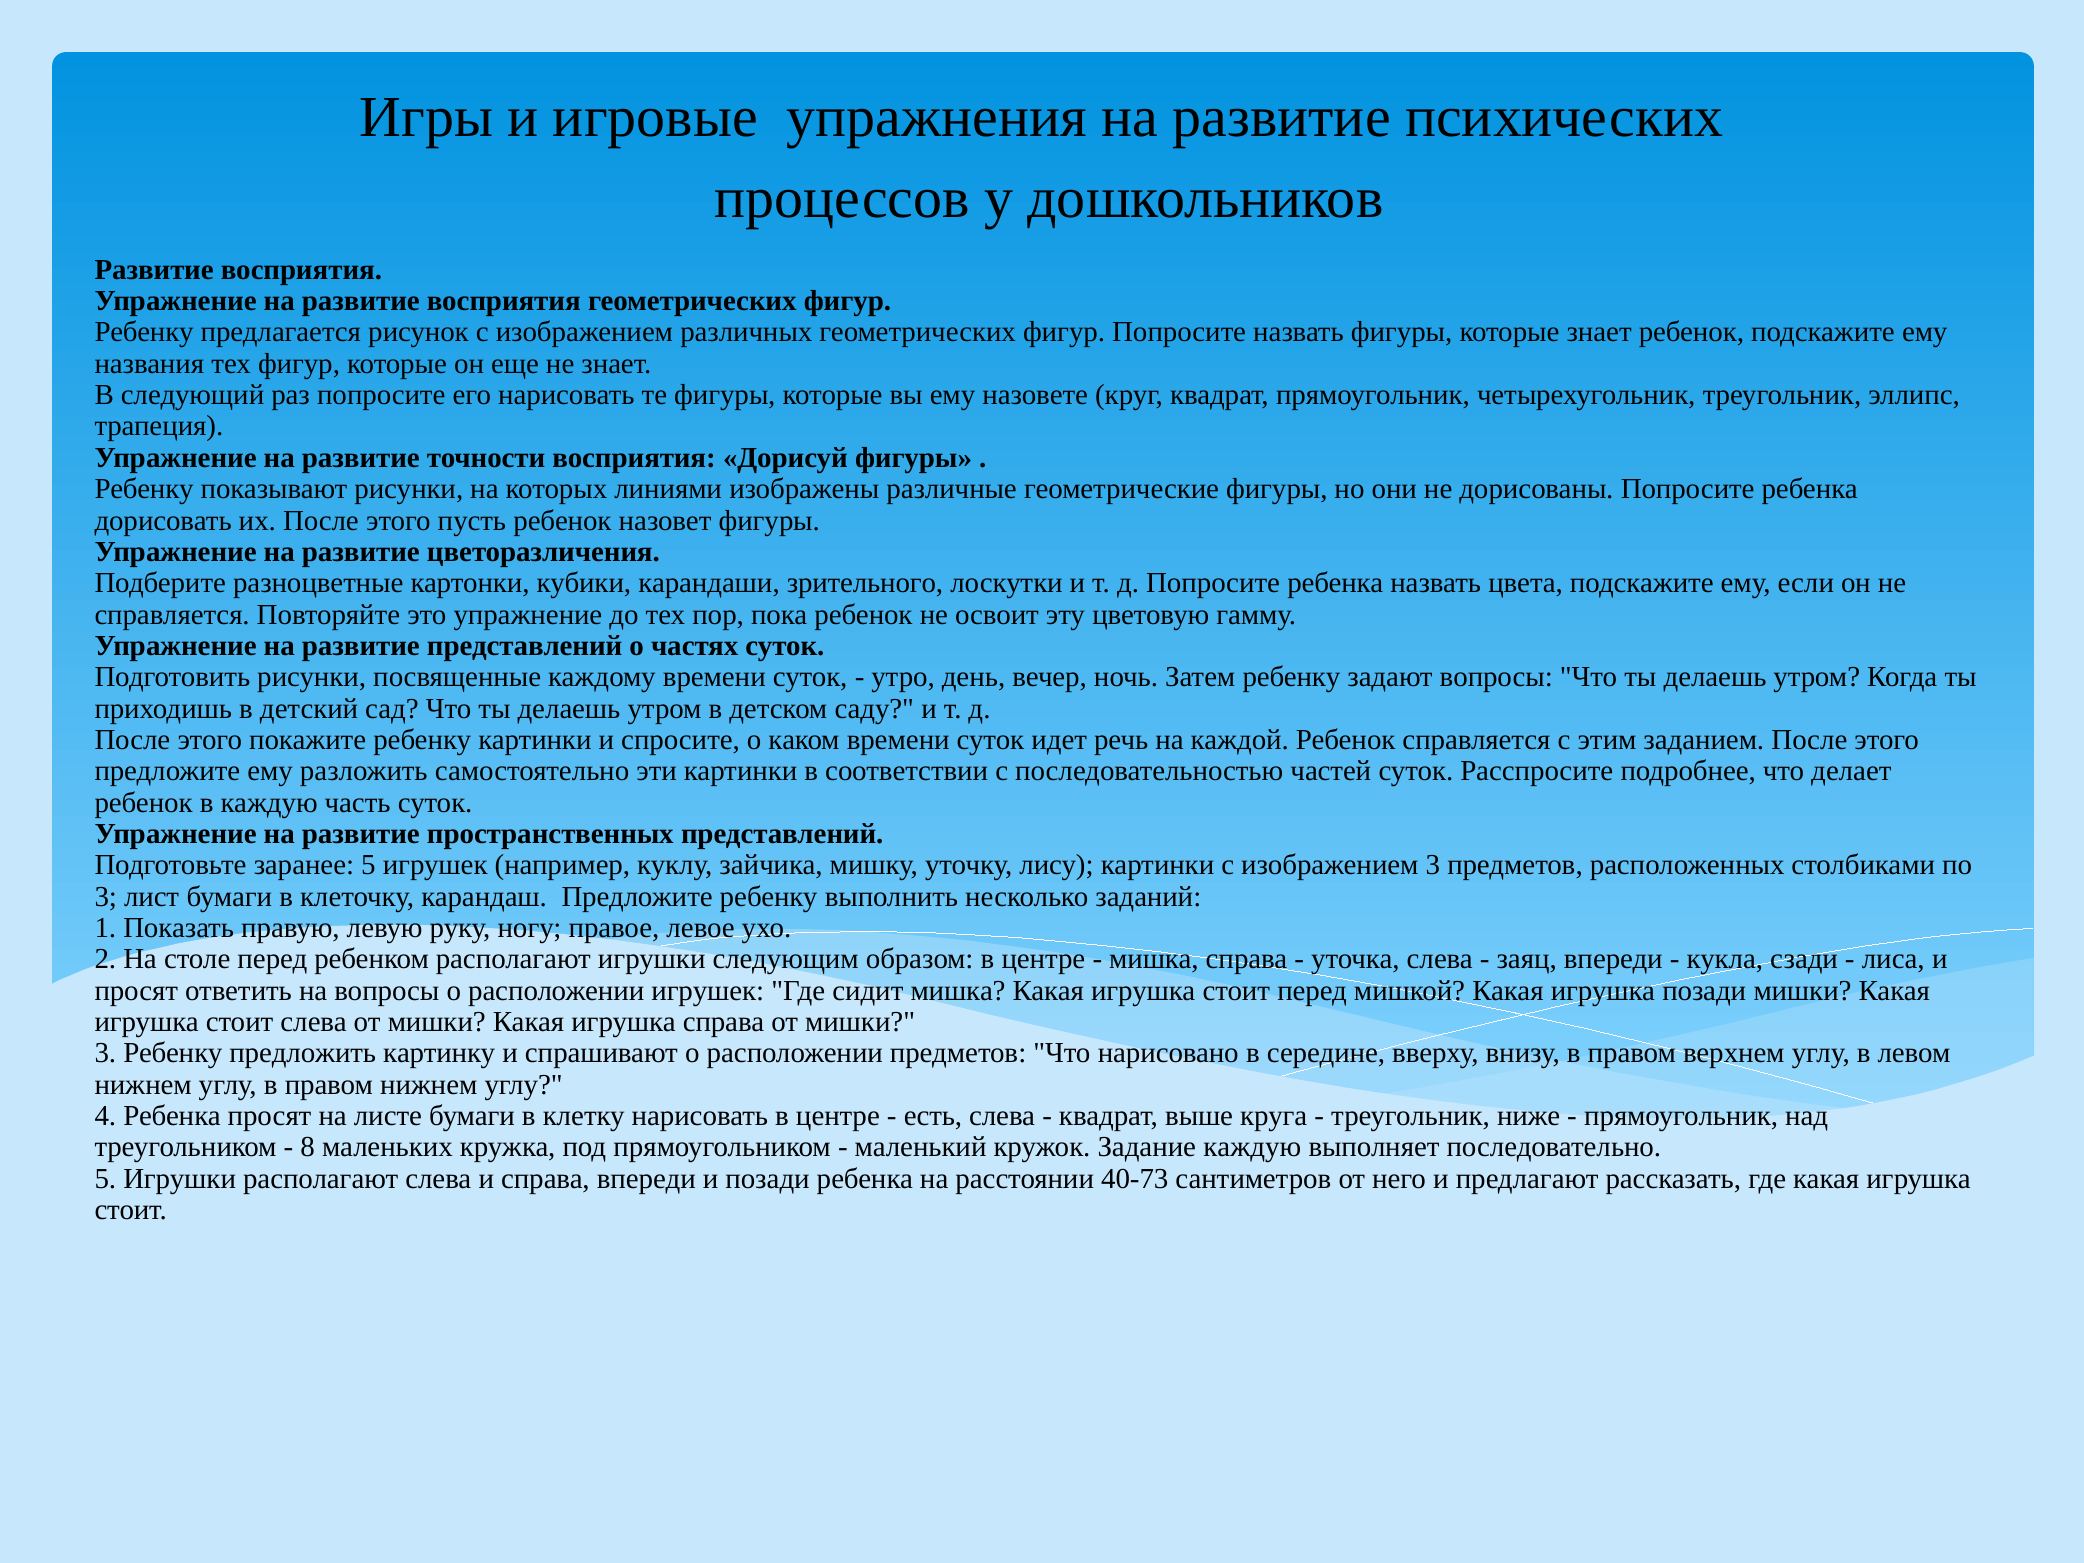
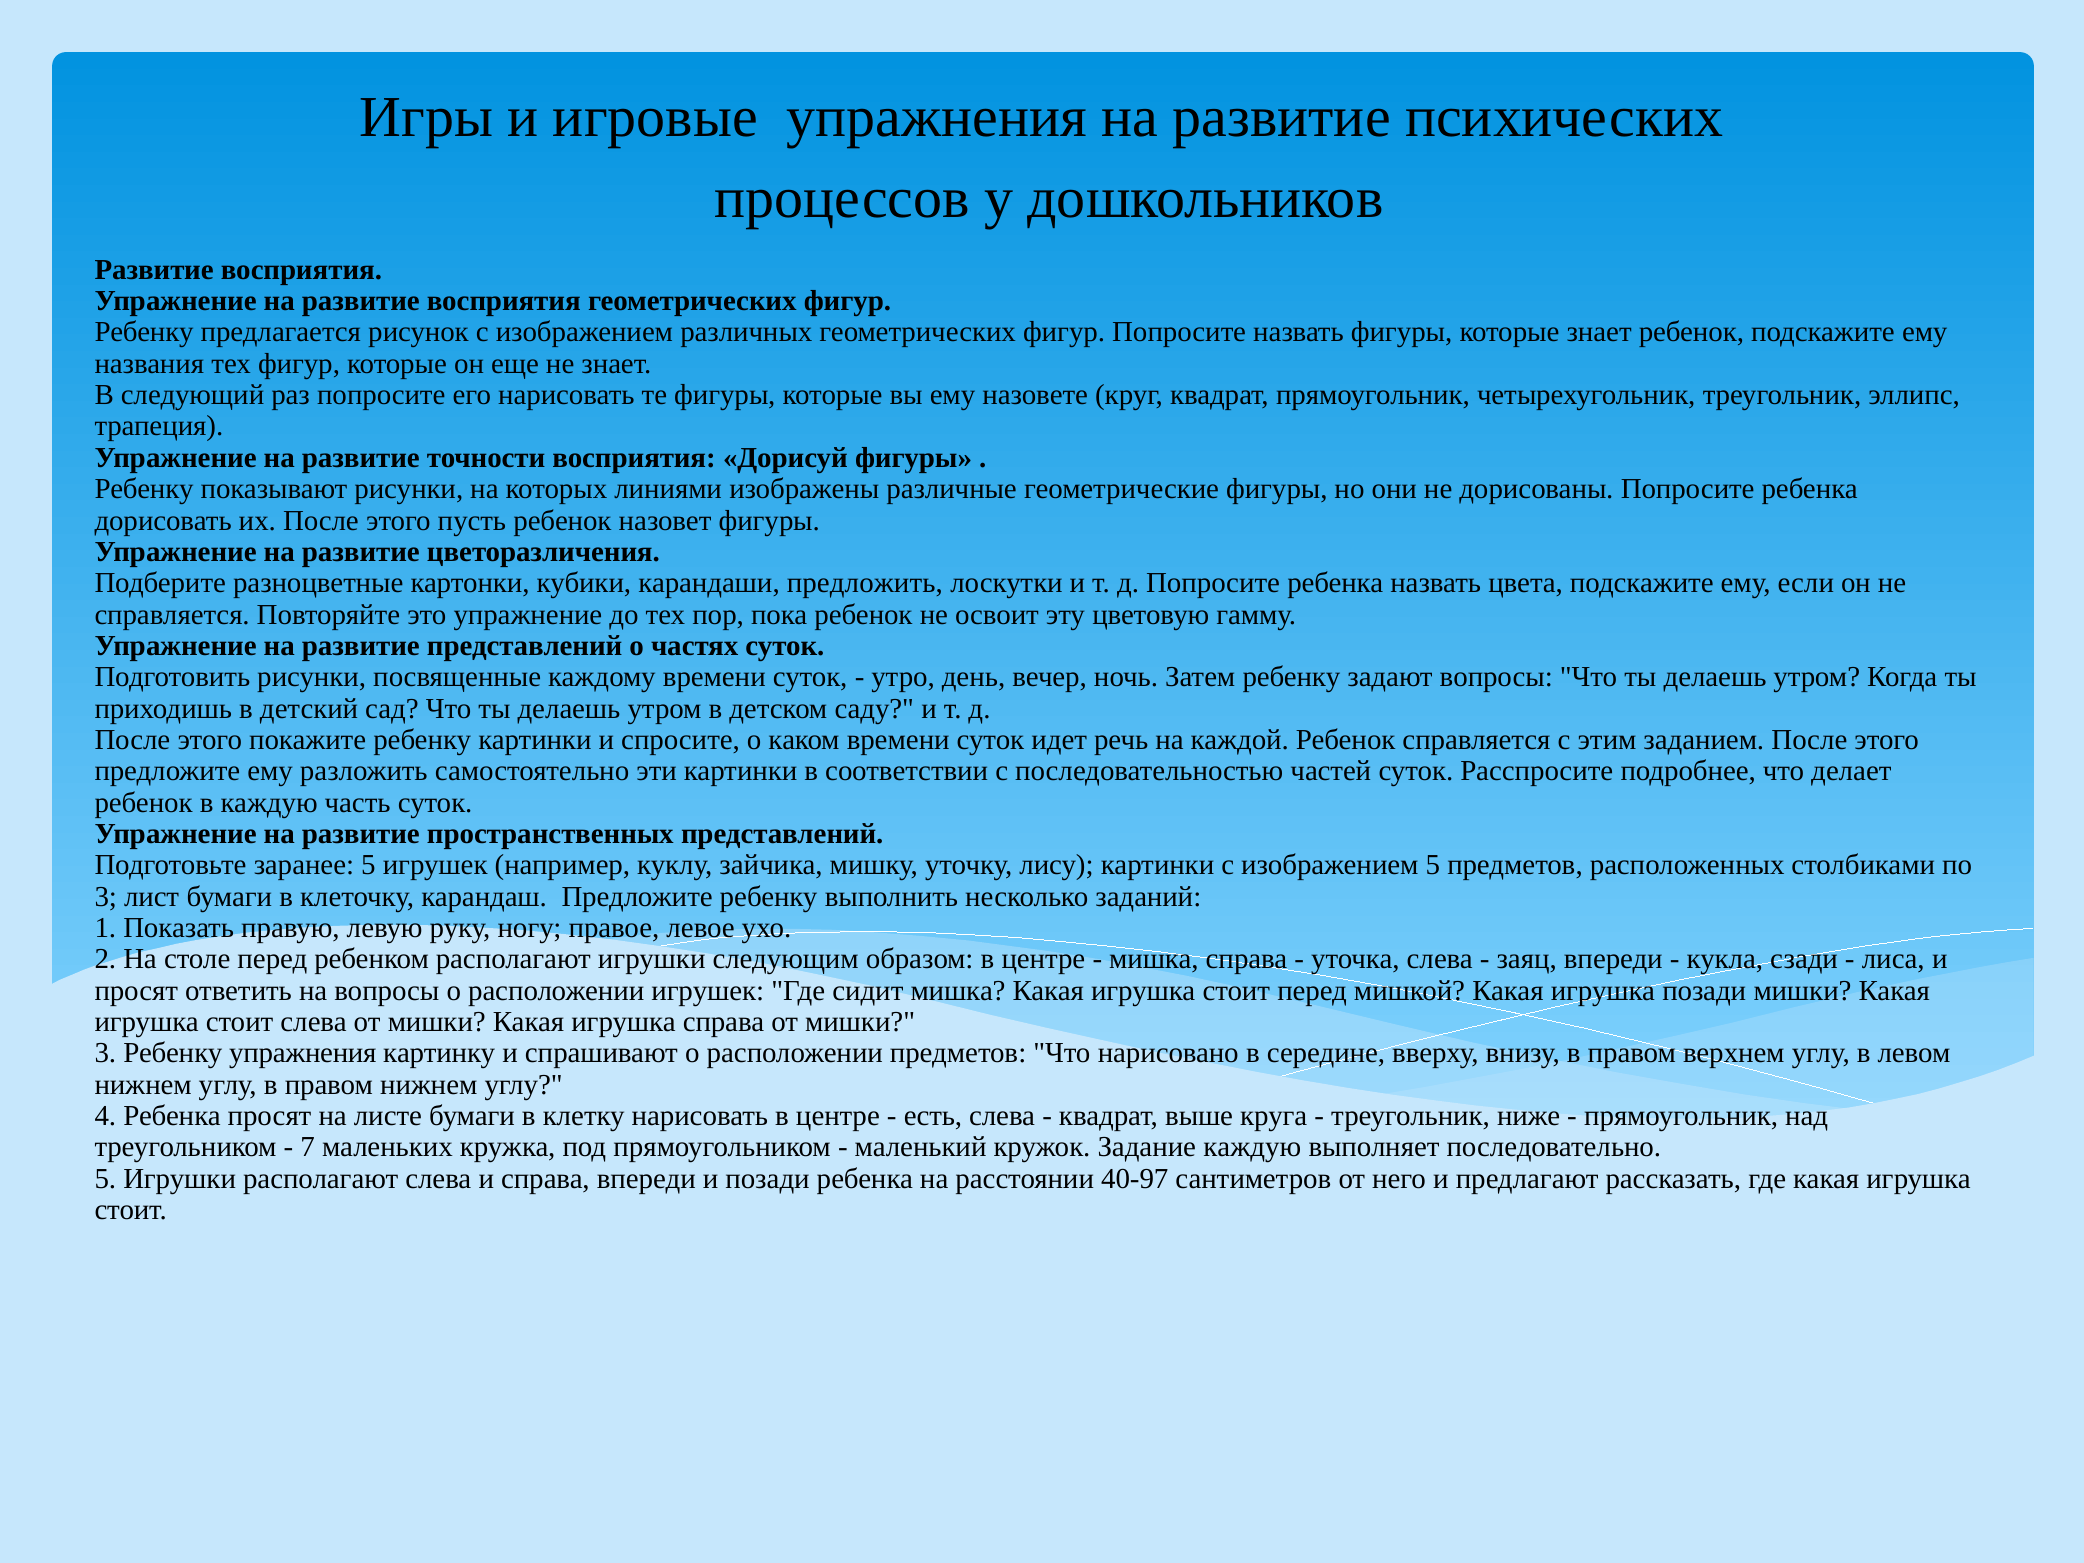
зрительного: зрительного -> предложить
изображением 3: 3 -> 5
Ребенку предложить: предложить -> упражнения
8: 8 -> 7
40-73: 40-73 -> 40-97
